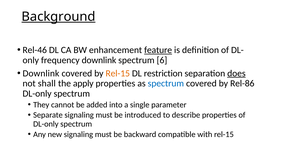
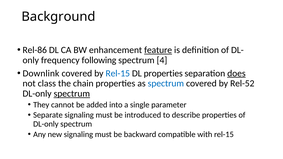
Background underline: present -> none
Rel-46: Rel-46 -> Rel-86
frequency downlink: downlink -> following
6: 6 -> 4
Rel-15 at (118, 73) colour: orange -> blue
DL restriction: restriction -> properties
shall: shall -> class
apply: apply -> chain
Rel-86: Rel-86 -> Rel-52
spectrum at (72, 94) underline: none -> present
